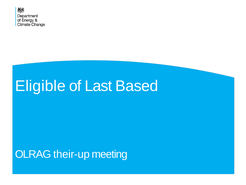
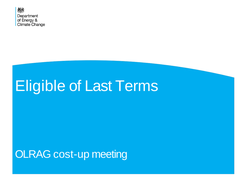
Based: Based -> Terms
their-up: their-up -> cost-up
